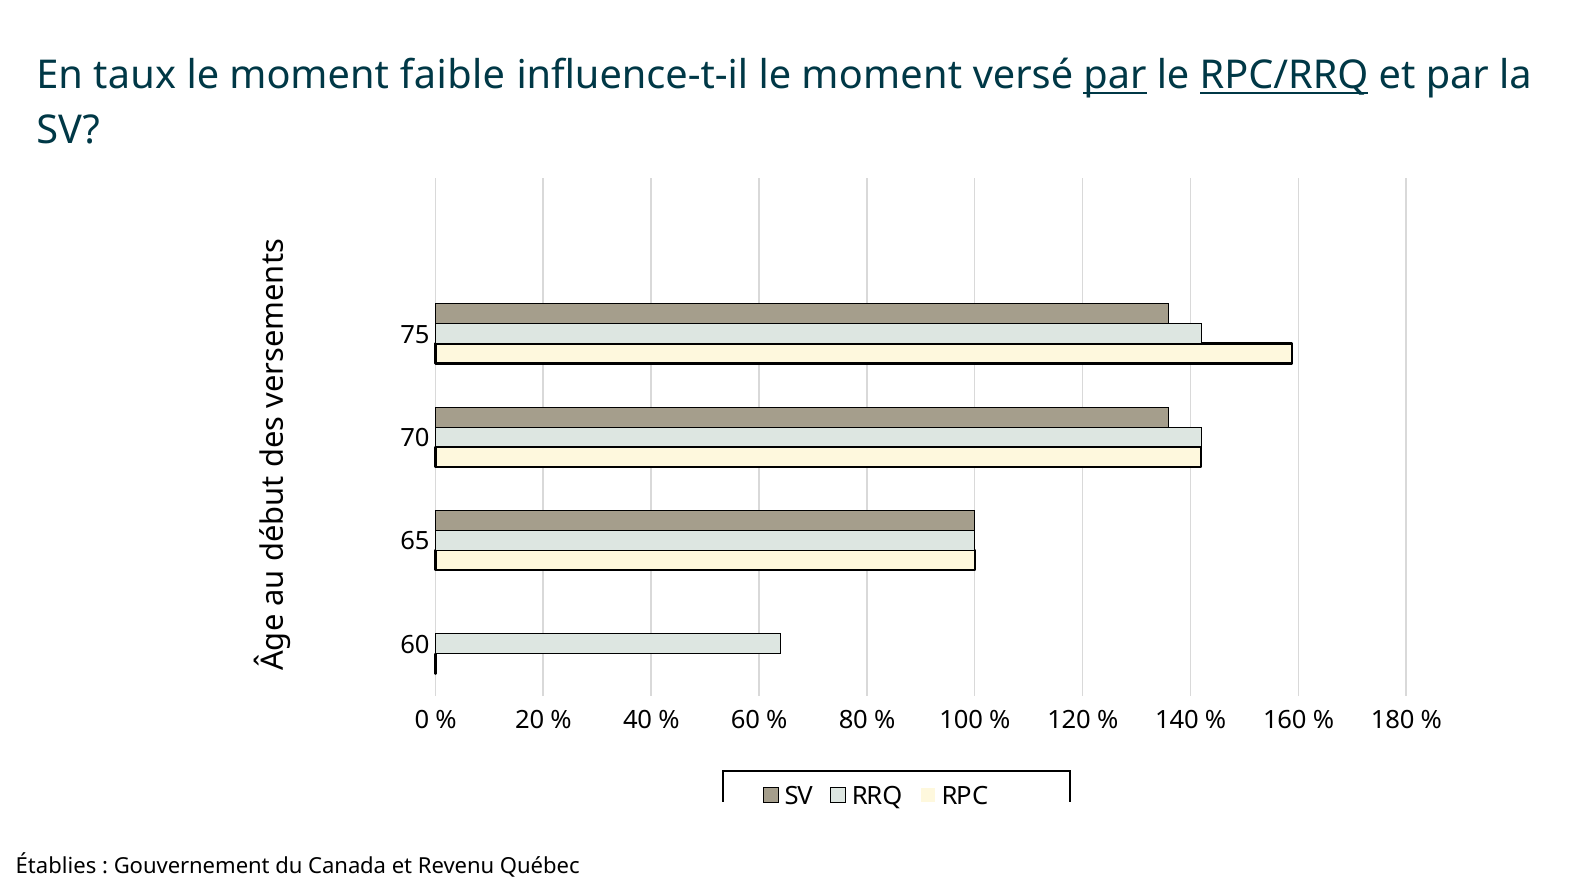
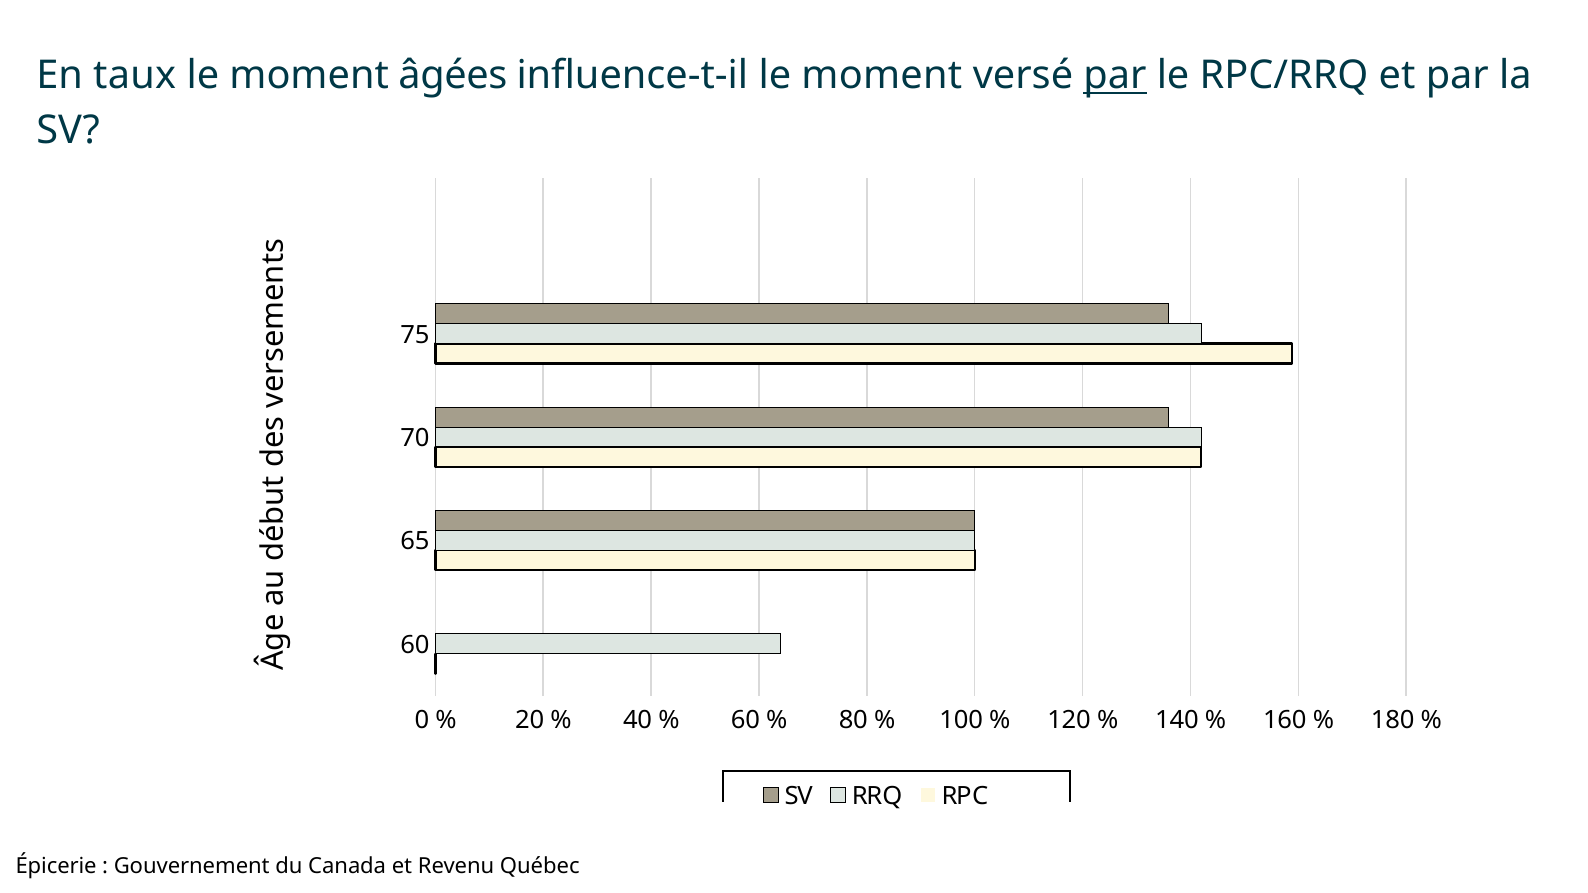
faible: faible -> âgées
RPC/RRQ underline: present -> none
Établies: Établies -> Épicerie
